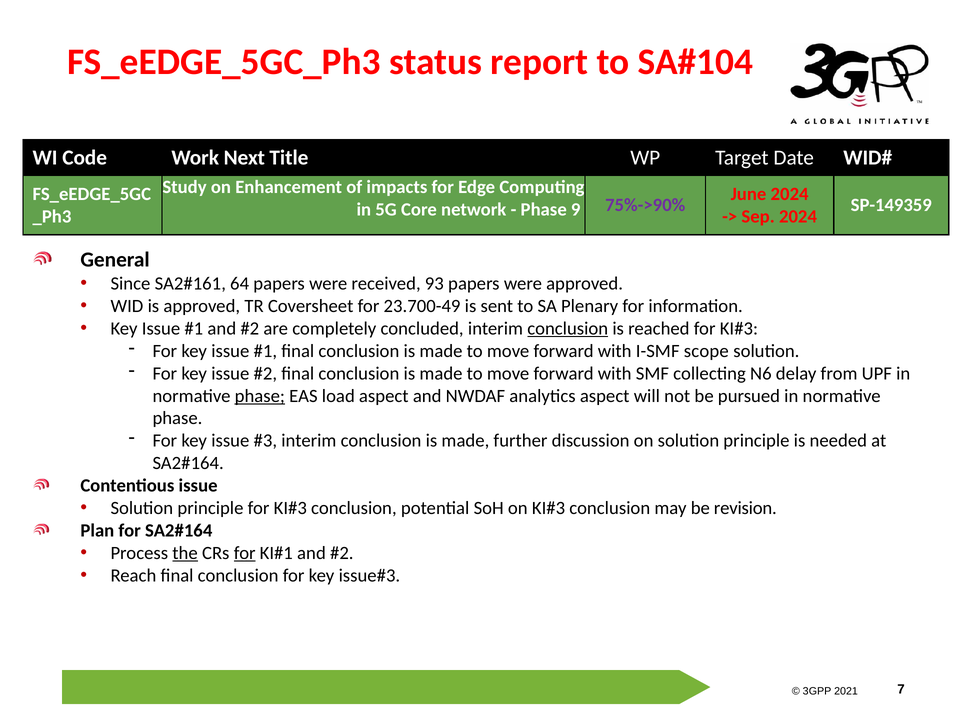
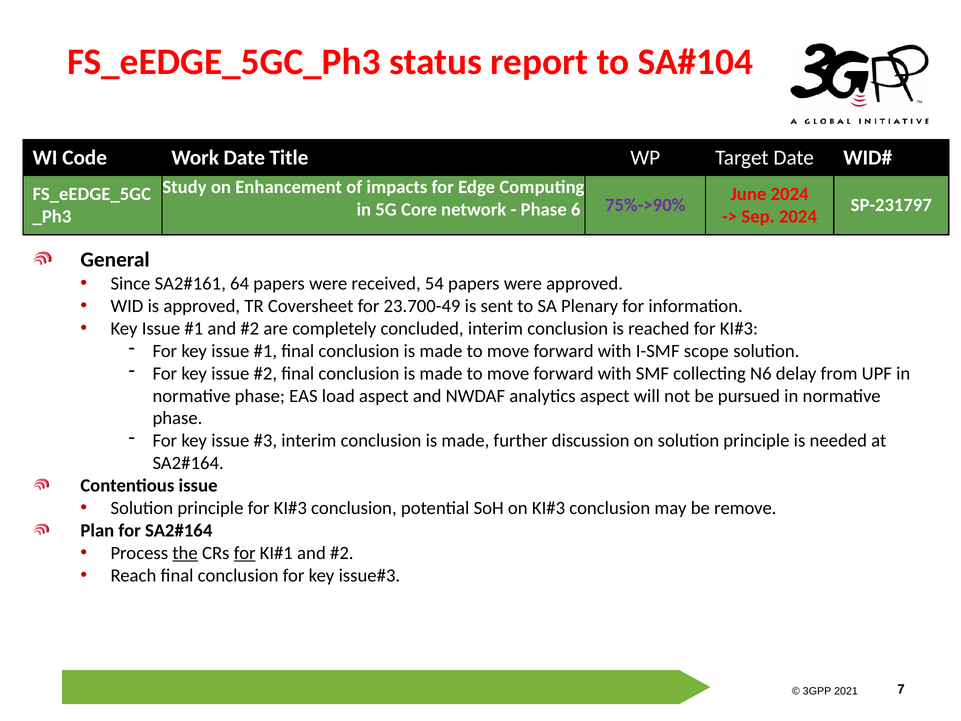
Work Next: Next -> Date
SP-149359: SP-149359 -> SP-231797
9: 9 -> 6
93: 93 -> 54
conclusion at (568, 328) underline: present -> none
phase at (260, 396) underline: present -> none
revision: revision -> remove
